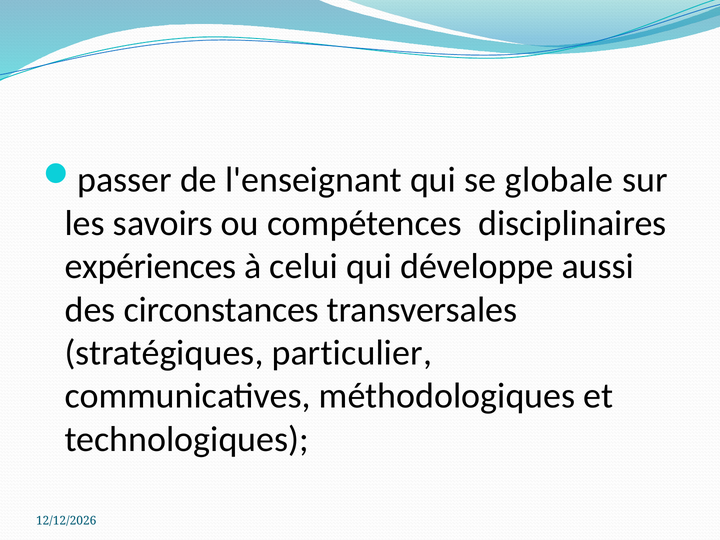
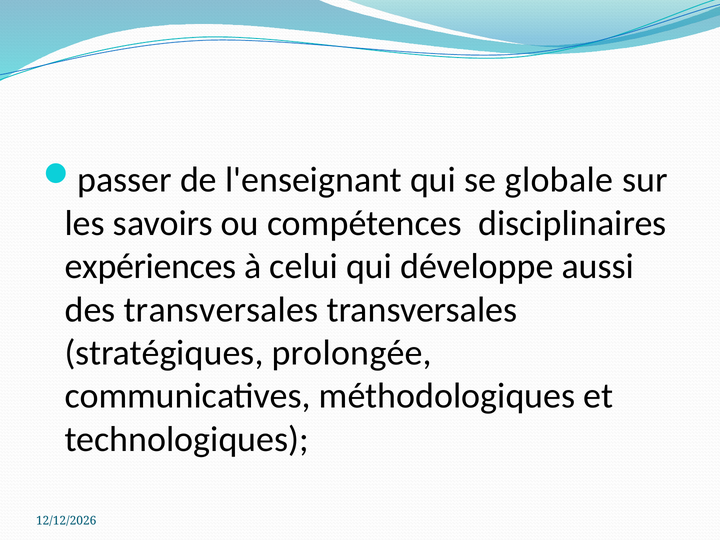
des circonstances: circonstances -> transversales
particulier: particulier -> prolongée
